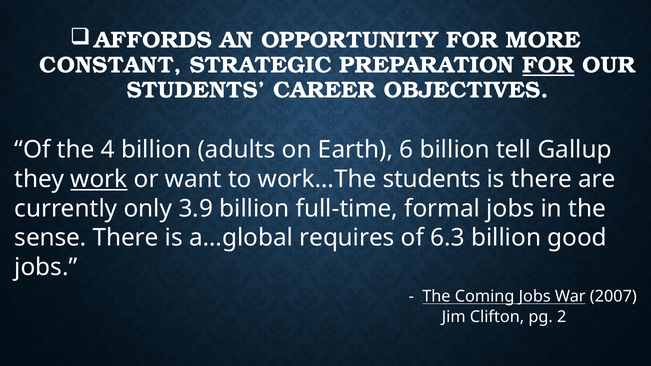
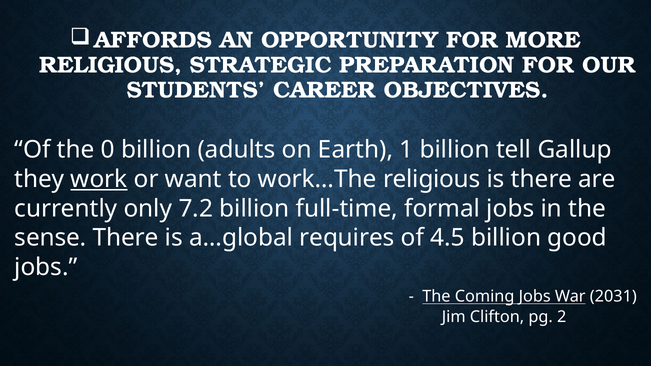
CONSTANT at (111, 65): CONSTANT -> RELIGIOUS
FOR at (548, 65) underline: present -> none
4: 4 -> 0
6: 6 -> 1
work…The students: students -> religious
3.9: 3.9 -> 7.2
6.3: 6.3 -> 4.5
2007: 2007 -> 2031
